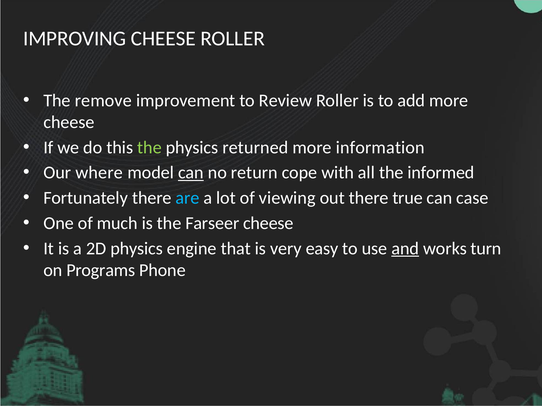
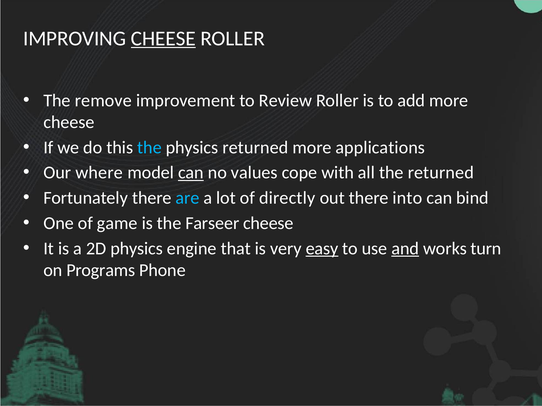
CHEESE at (163, 38) underline: none -> present
the at (149, 148) colour: light green -> light blue
information: information -> applications
return: return -> values
the informed: informed -> returned
viewing: viewing -> directly
true: true -> into
case: case -> bind
much: much -> game
easy underline: none -> present
